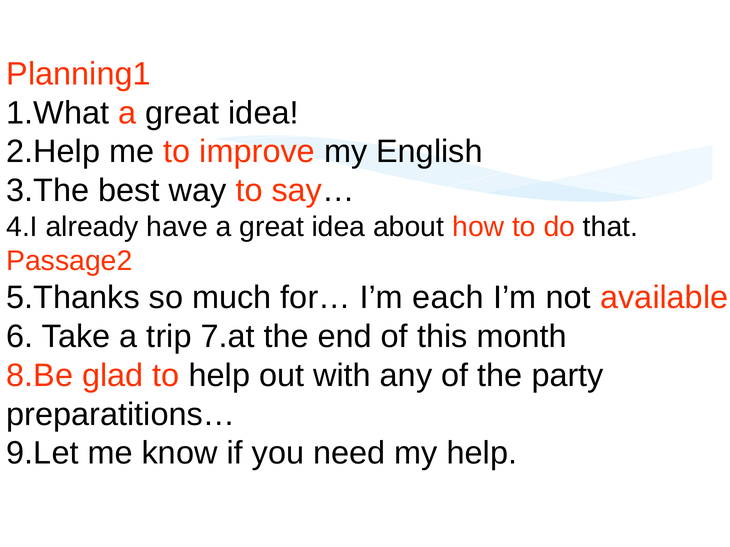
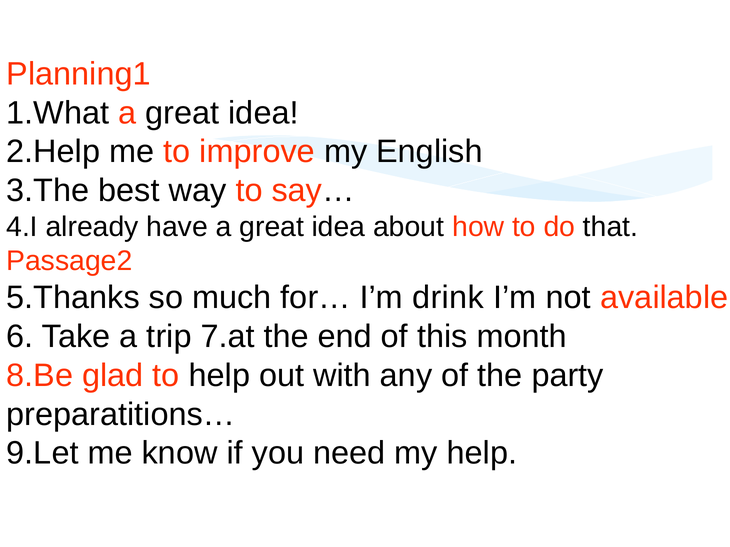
each: each -> drink
